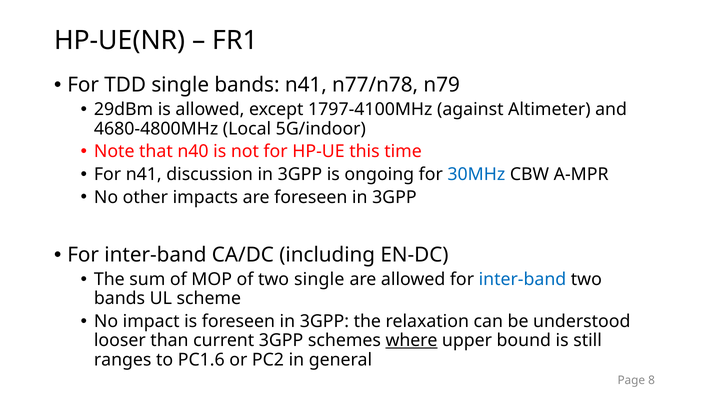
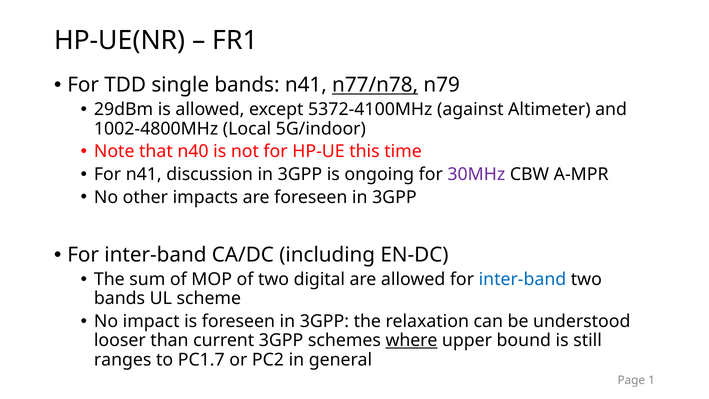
n77/n78 underline: none -> present
1797-4100MHz: 1797-4100MHz -> 5372-4100MHz
4680-4800MHz: 4680-4800MHz -> 1002-4800MHz
30MHz colour: blue -> purple
two single: single -> digital
PC1.6: PC1.6 -> PC1.7
8: 8 -> 1
